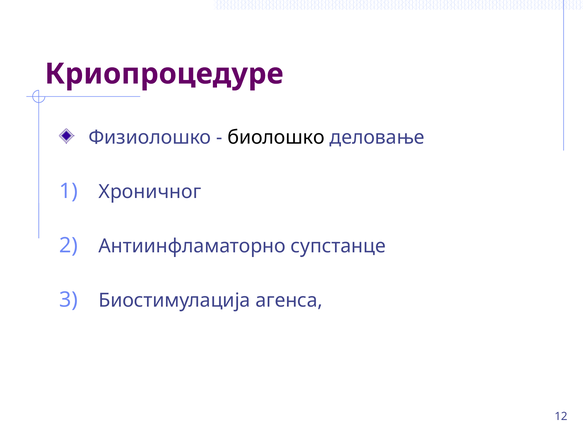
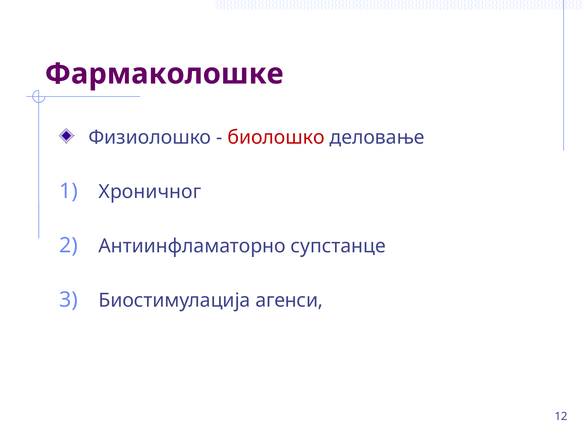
Криопроцедуре: Криопроцедуре -> Фармаколошке
биолошко colour: black -> red
агенса: агенса -> агенси
